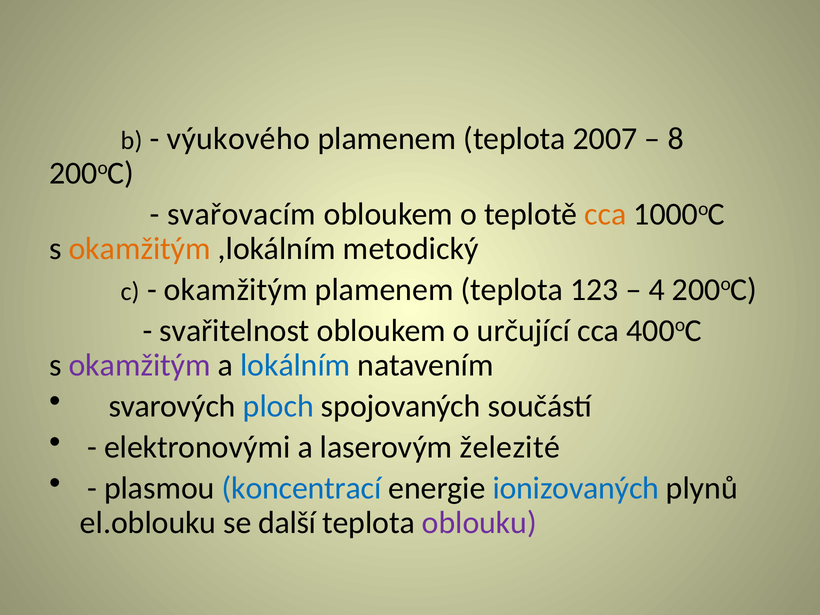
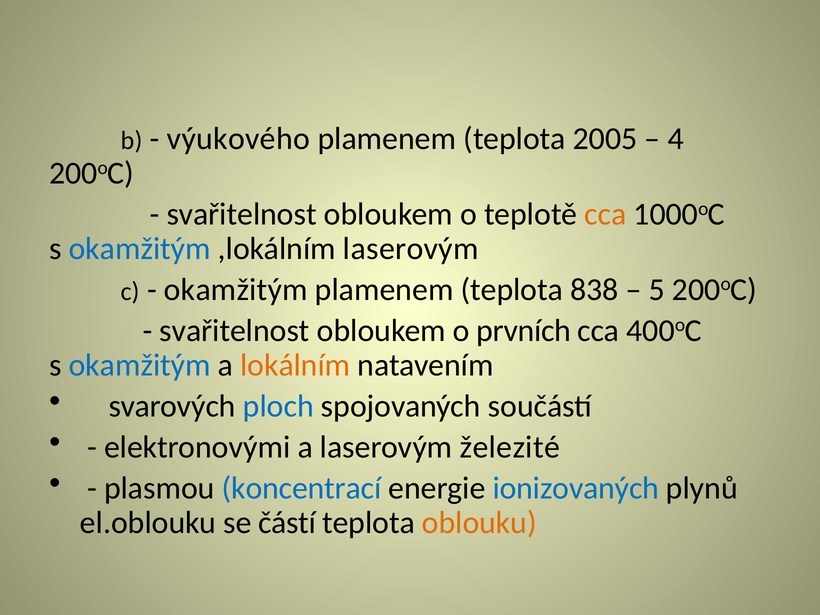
2007: 2007 -> 2005
8: 8 -> 4
svařovacím at (241, 214): svařovacím -> svařitelnost
okamžitým at (140, 249) colour: orange -> blue
,lokálním metodický: metodický -> laserovým
123: 123 -> 838
4: 4 -> 5
určující: určující -> prvních
okamžitým at (140, 365) colour: purple -> blue
lokálním colour: blue -> orange
další: další -> částí
oblouku colour: purple -> orange
